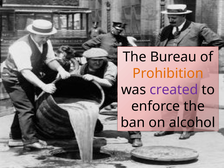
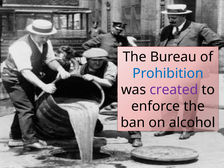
Prohibition colour: orange -> blue
